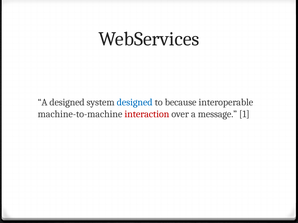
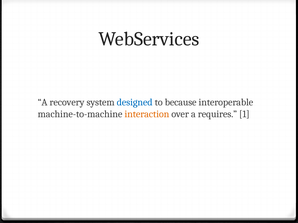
A designed: designed -> recovery
interaction colour: red -> orange
message: message -> requires
